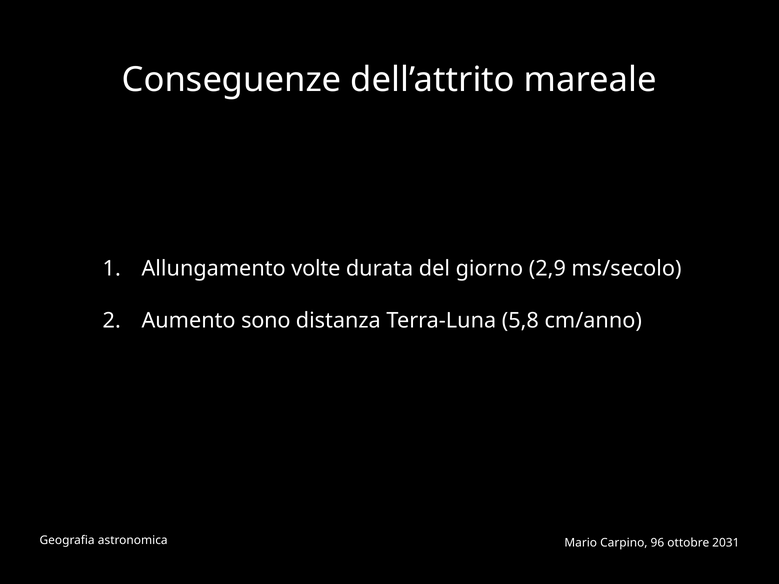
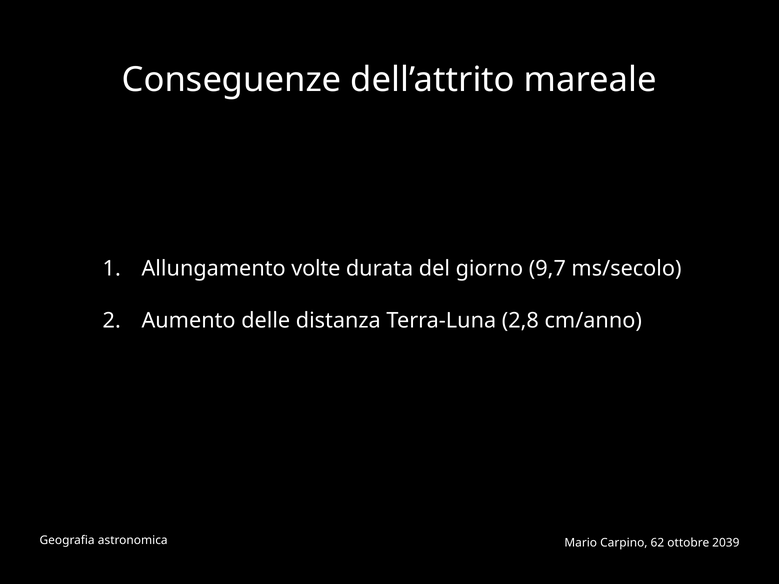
2,9: 2,9 -> 9,7
sono: sono -> delle
5,8: 5,8 -> 2,8
96: 96 -> 62
2031: 2031 -> 2039
